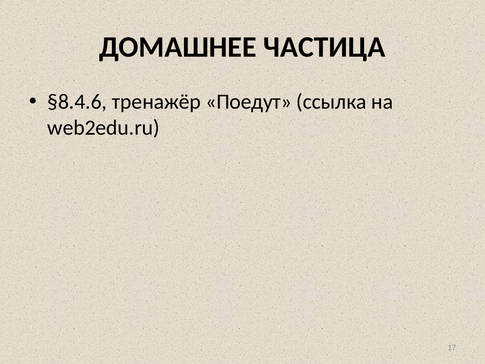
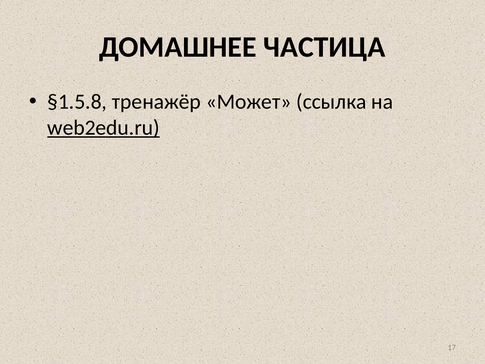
§8.4.6: §8.4.6 -> §1.5.8
Поедут: Поедут -> Может
web2edu.ru underline: none -> present
